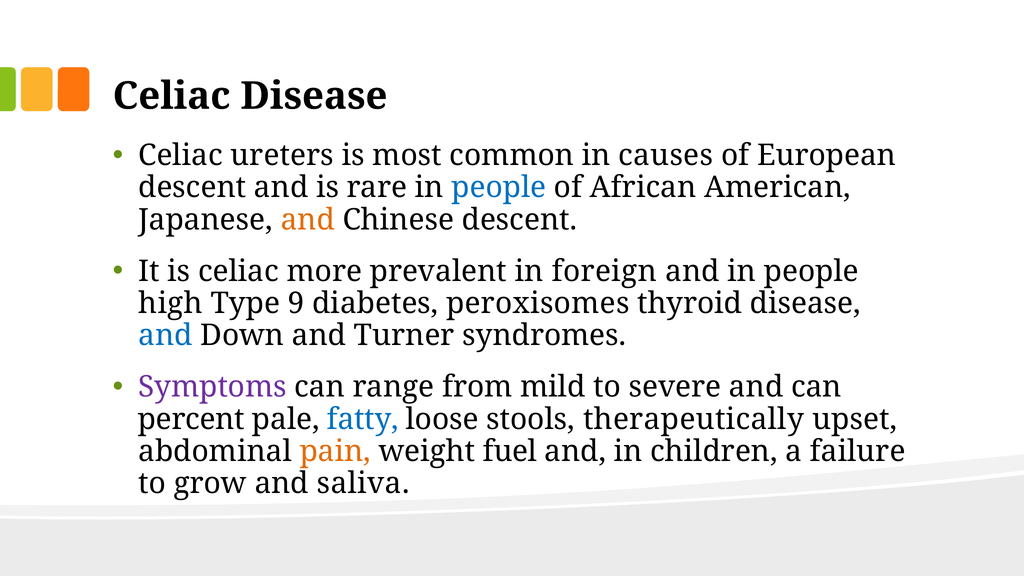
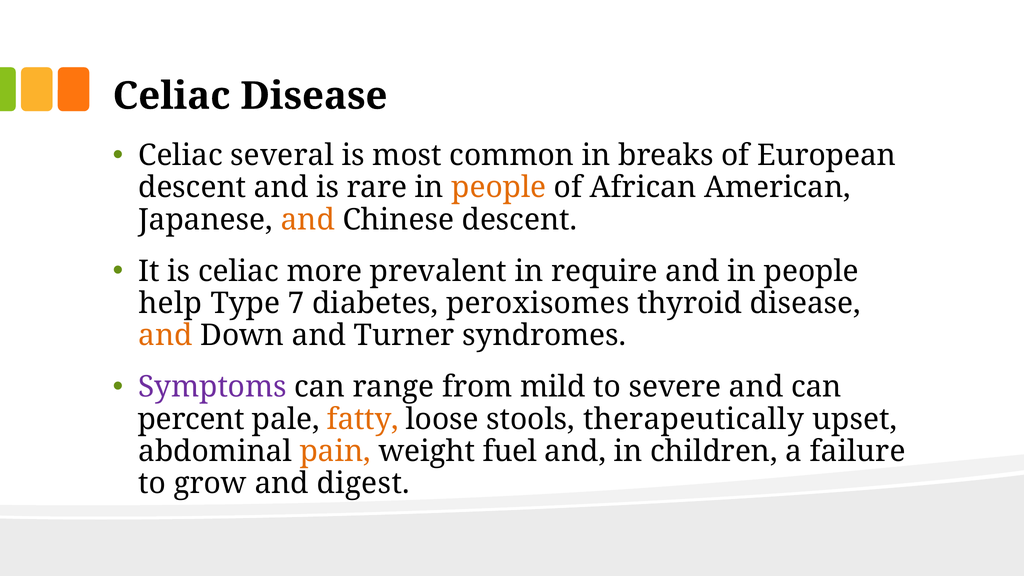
ureters: ureters -> several
causes: causes -> breaks
people at (499, 188) colour: blue -> orange
foreign: foreign -> require
high: high -> help
9: 9 -> 7
and at (165, 336) colour: blue -> orange
fatty colour: blue -> orange
saliva: saliva -> digest
